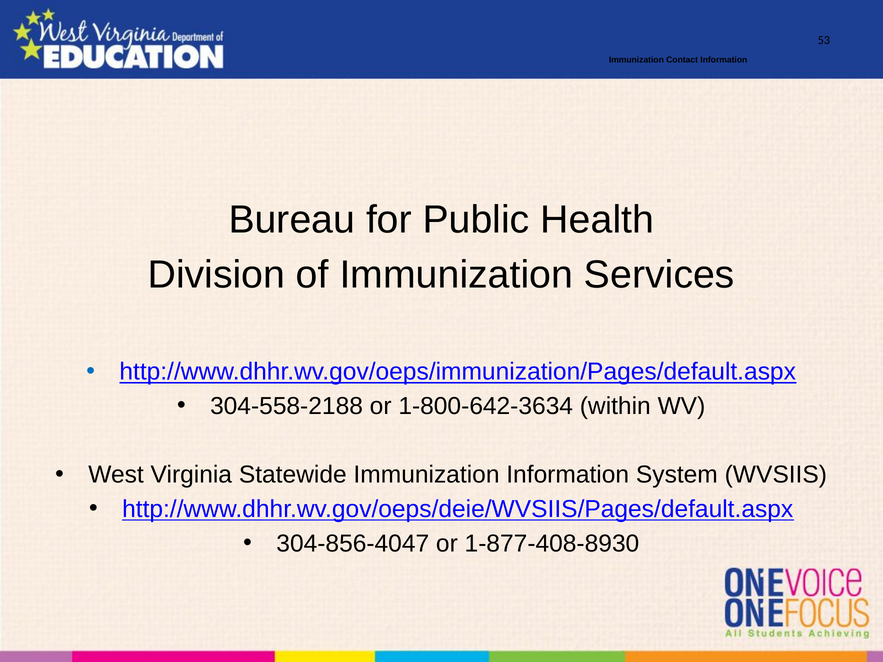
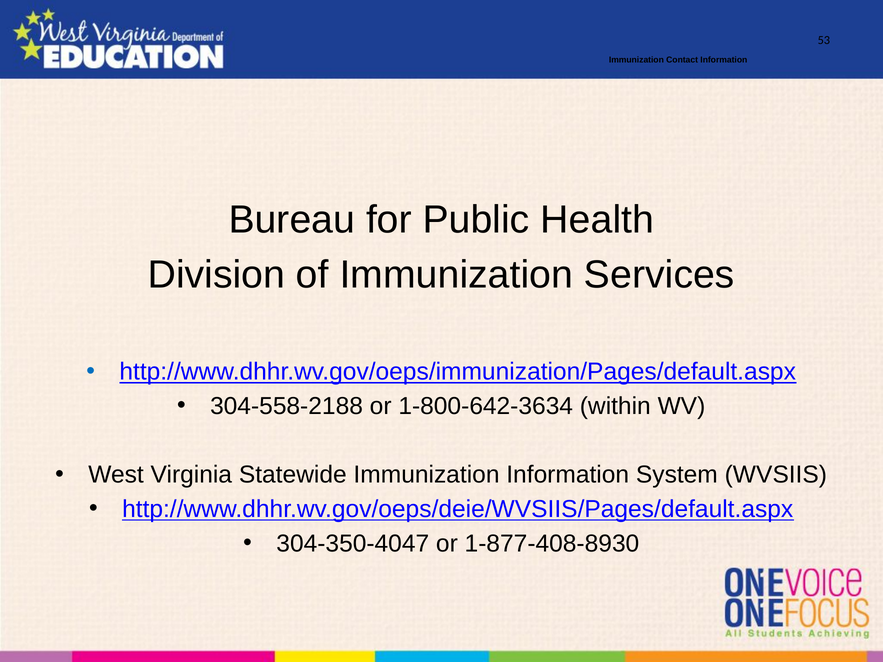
304-856-4047: 304-856-4047 -> 304-350-4047
